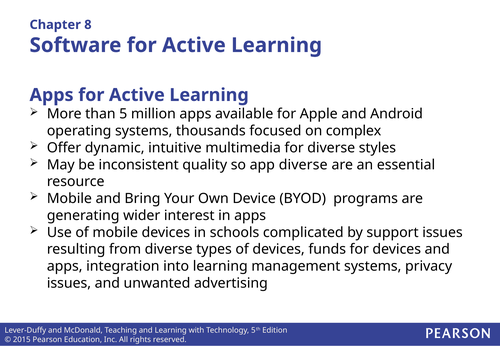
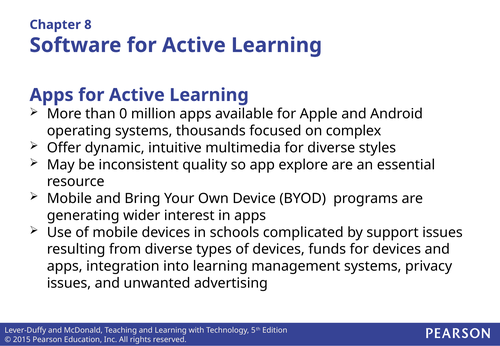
5: 5 -> 0
app diverse: diverse -> explore
